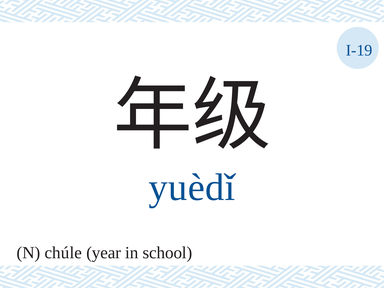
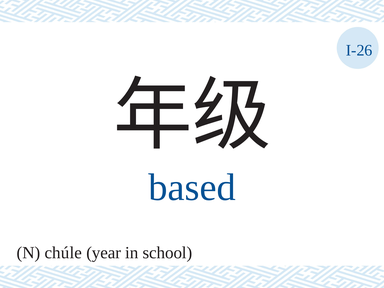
I-19: I-19 -> I-26
yuèdǐ: yuèdǐ -> based
